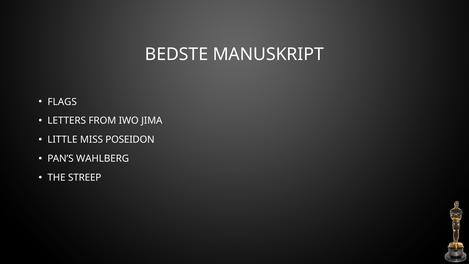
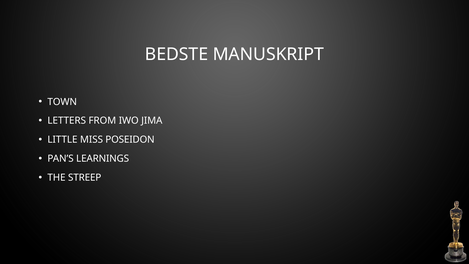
FLAGS: FLAGS -> TOWN
WAHLBERG: WAHLBERG -> LEARNINGS
